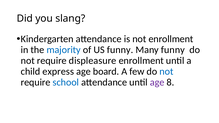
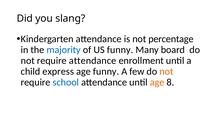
not enrollment: enrollment -> percentage
Many funny: funny -> board
require displeasure: displeasure -> attendance
age board: board -> funny
not at (166, 72) colour: blue -> orange
age at (157, 82) colour: purple -> orange
